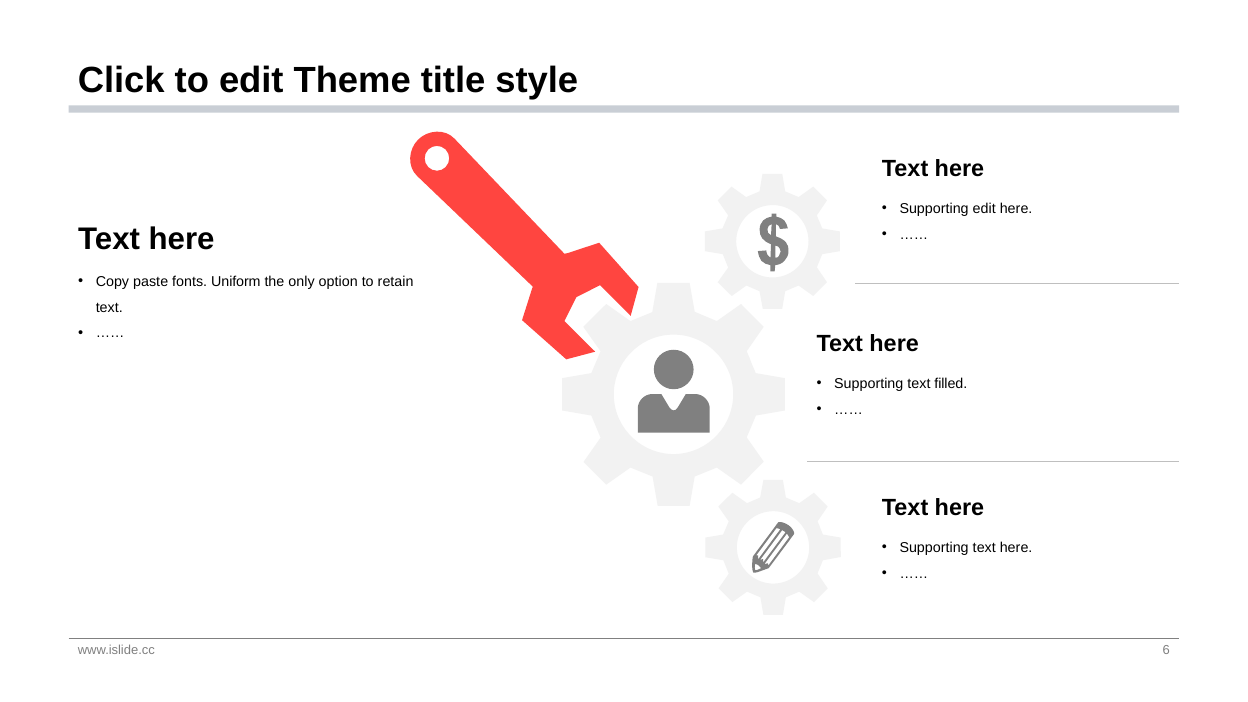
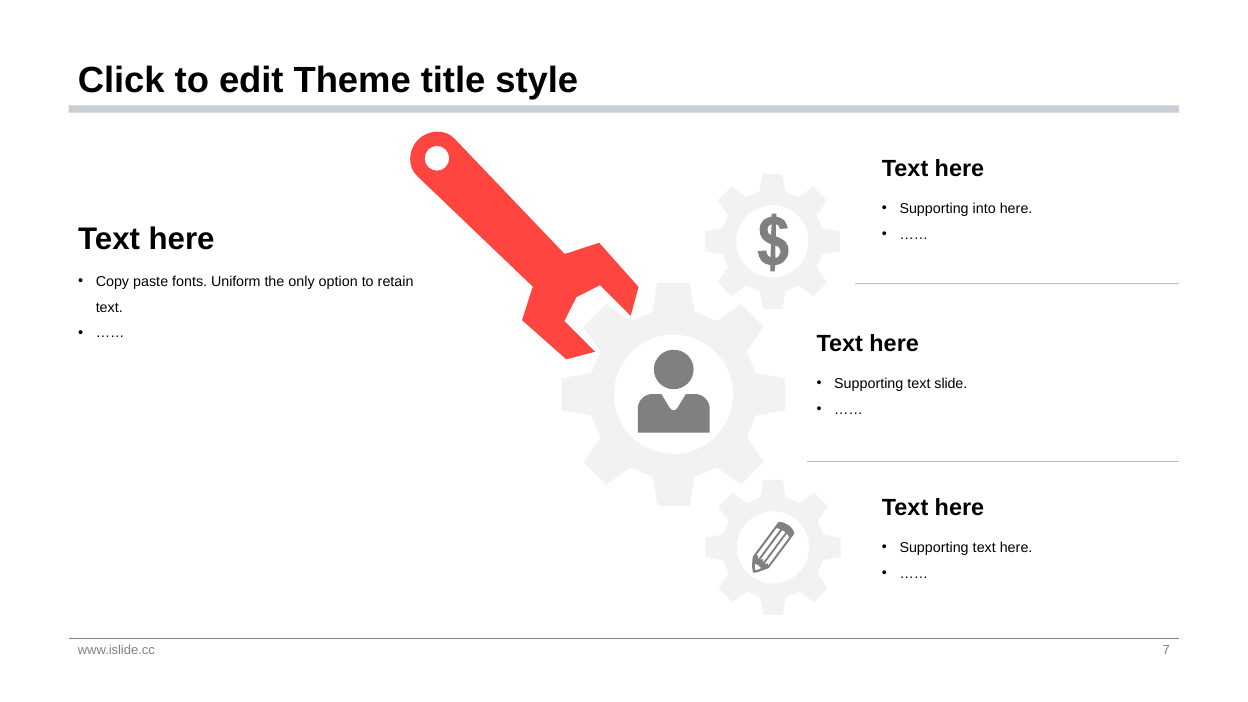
Supporting edit: edit -> into
filled: filled -> slide
6: 6 -> 7
